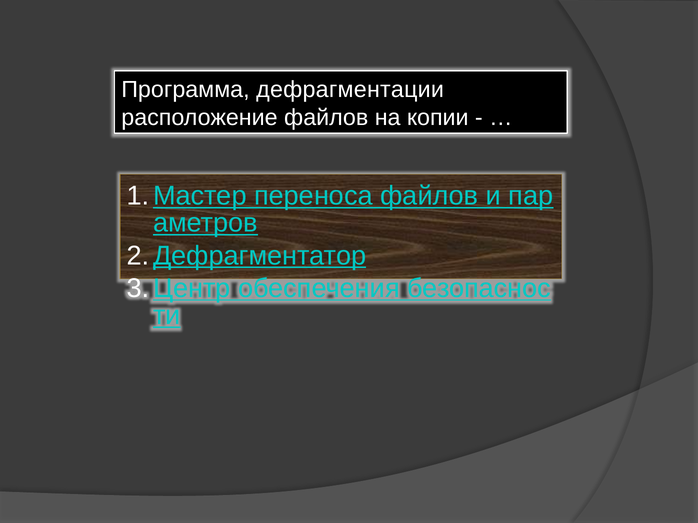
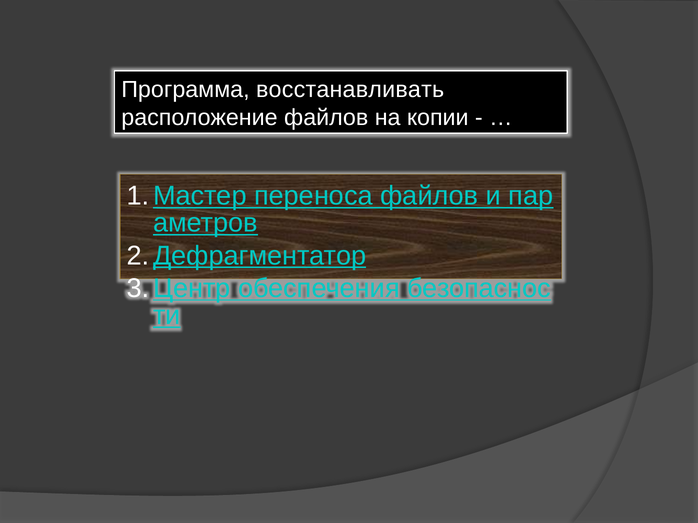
дефрагментации: дефрагментации -> восстанавливать
